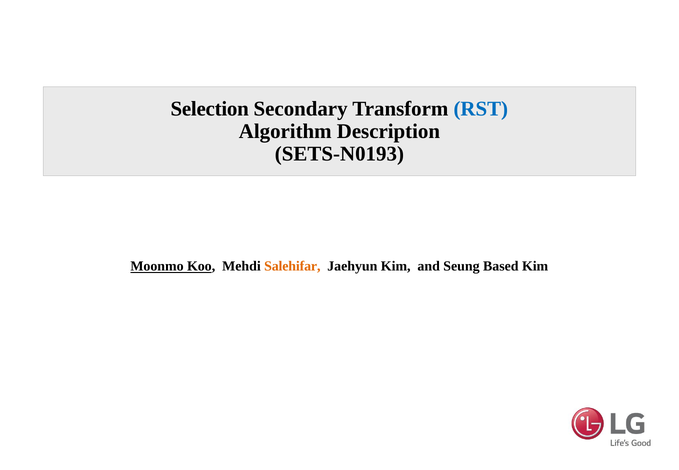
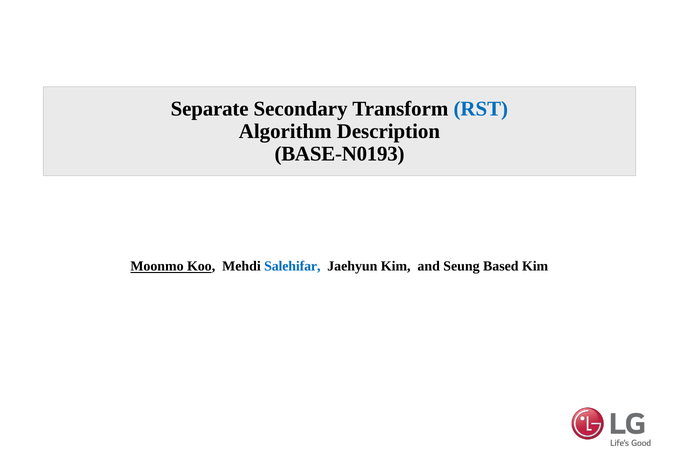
Selection: Selection -> Separate
SETS-N0193: SETS-N0193 -> BASE-N0193
Salehifar colour: orange -> blue
